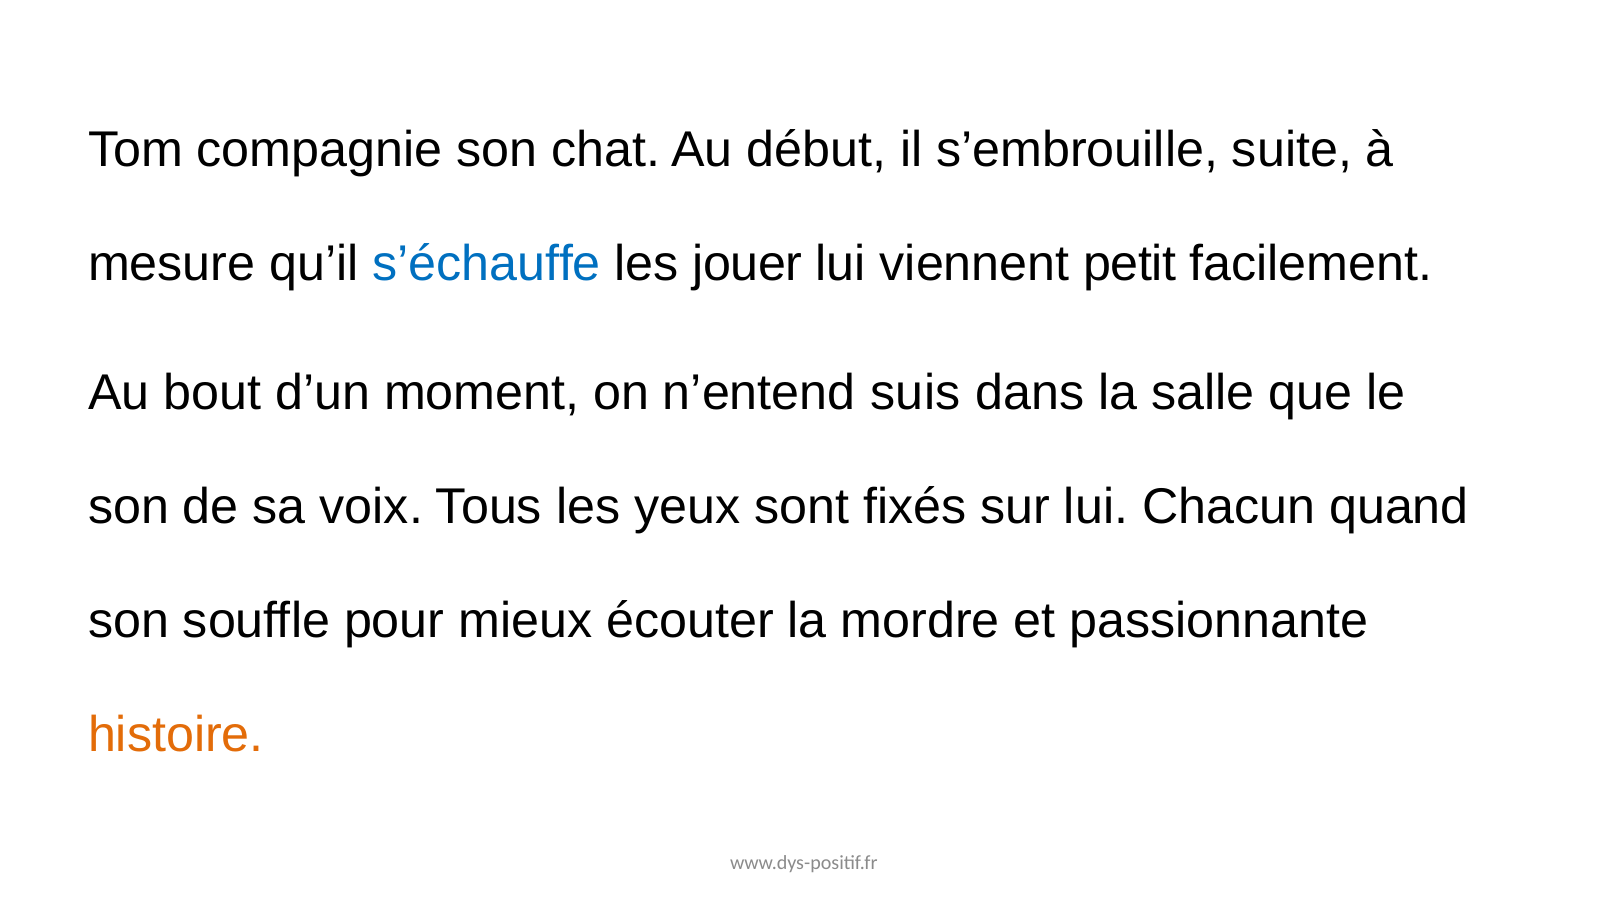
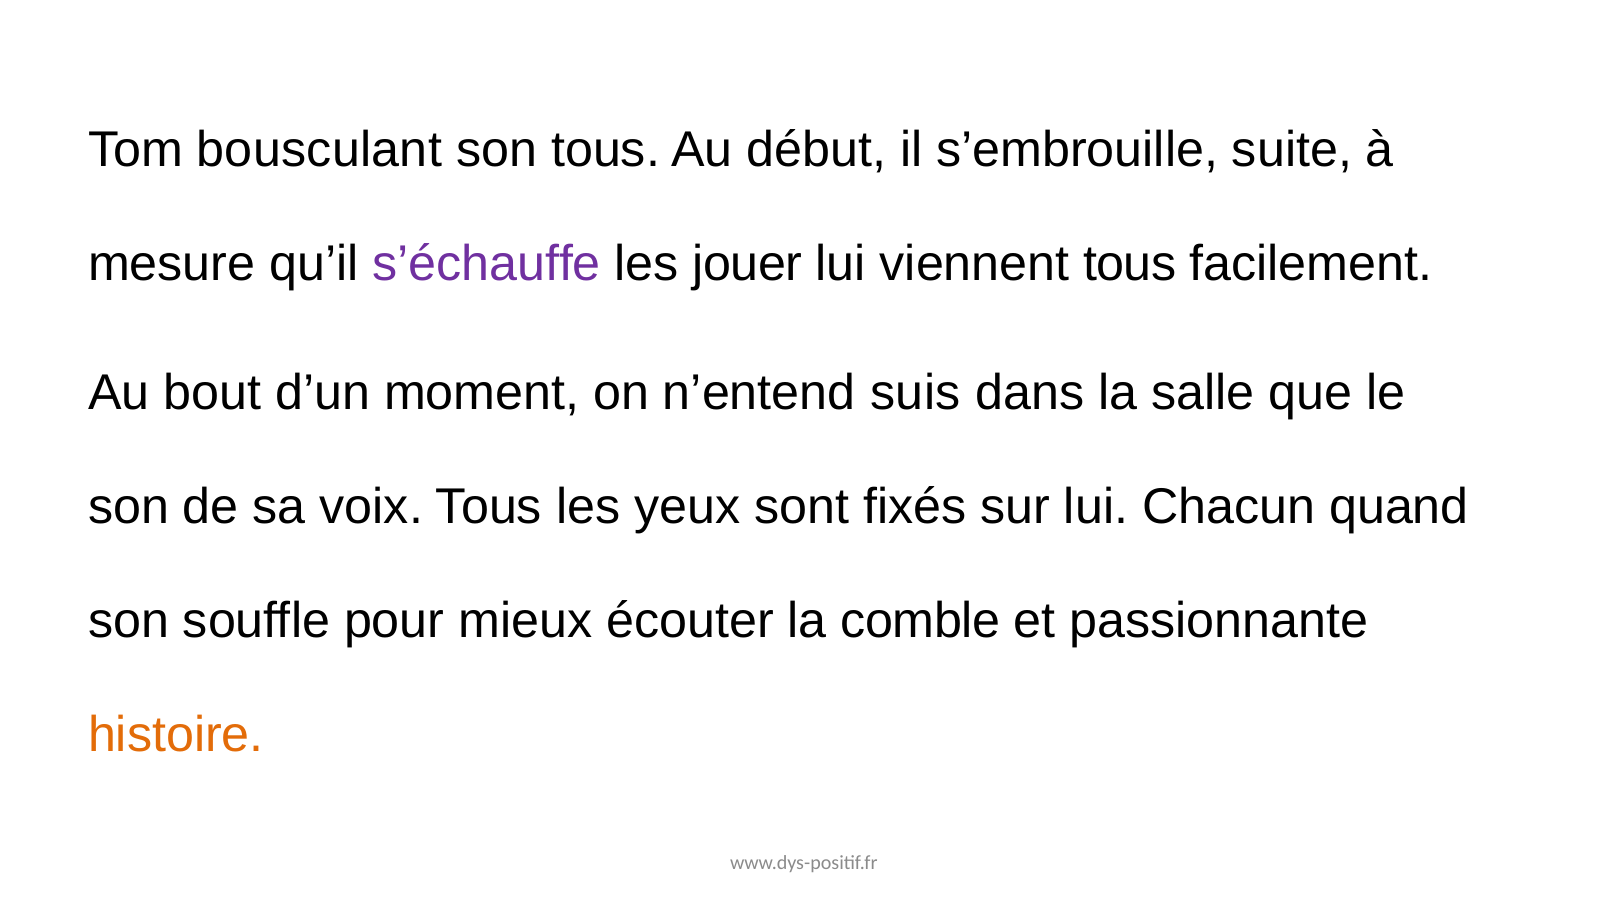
compagnie: compagnie -> bousculant
son chat: chat -> tous
s’échauffe colour: blue -> purple
viennent petit: petit -> tous
mordre: mordre -> comble
